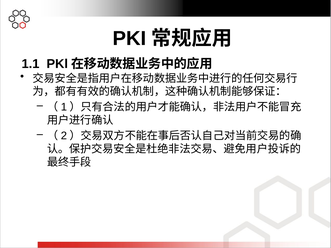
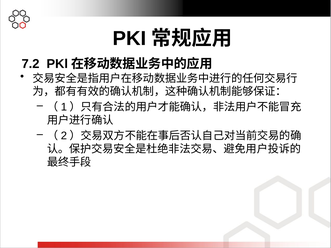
1.1: 1.1 -> 7.2
